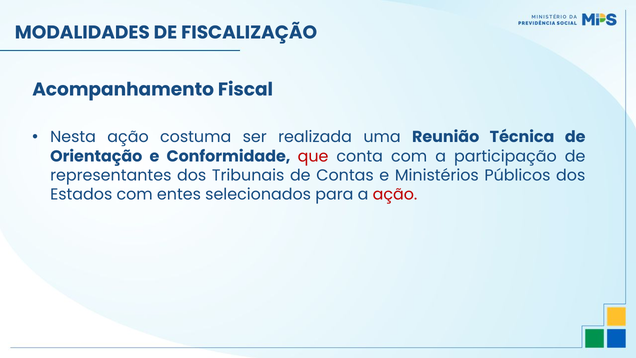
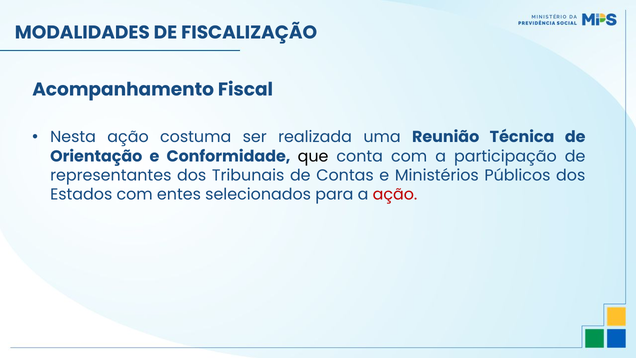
que colour: red -> black
